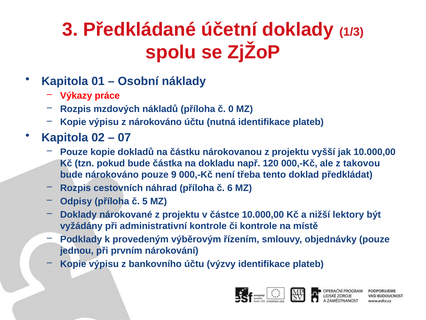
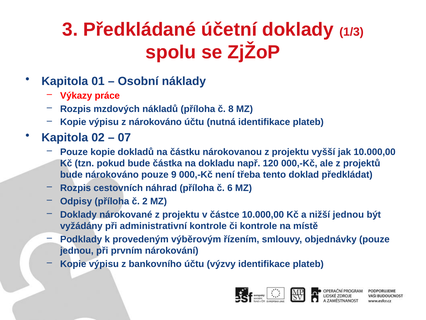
0: 0 -> 8
takovou: takovou -> projektů
5: 5 -> 2
nižší lektory: lektory -> jednou
